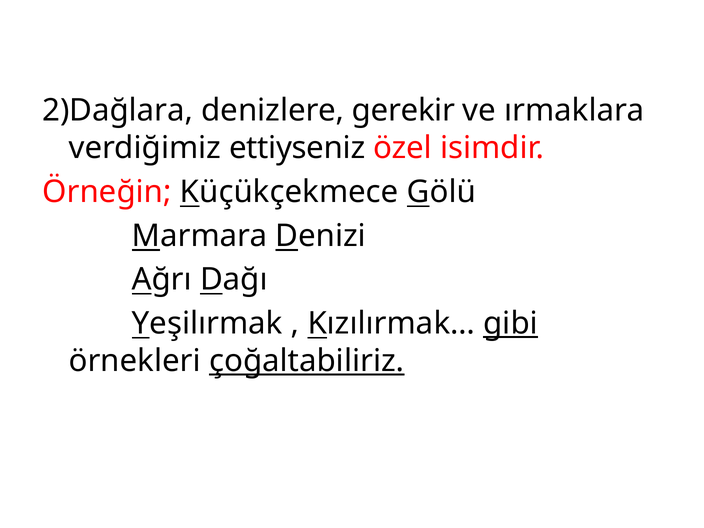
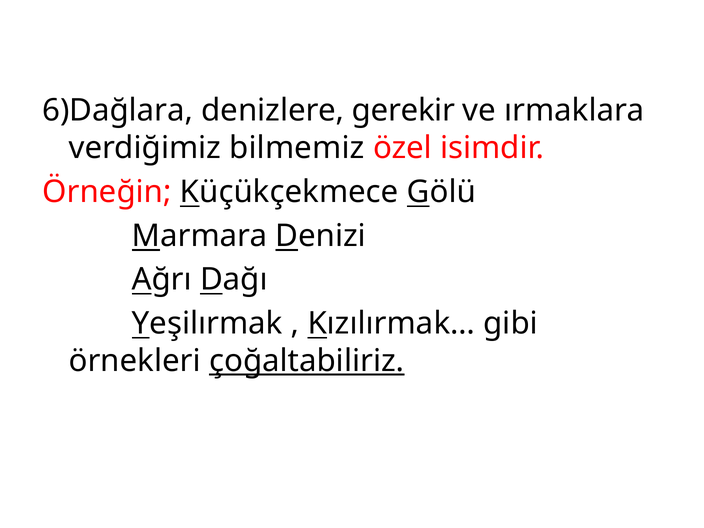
2)Dağlara: 2)Dağlara -> 6)Dağlara
ettiyseniz: ettiyseniz -> bilmemiz
gibi underline: present -> none
